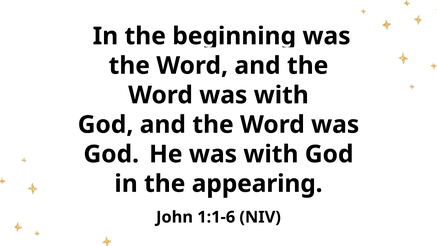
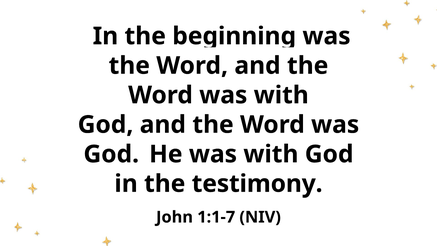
appearing: appearing -> testimony
1:1-6: 1:1-6 -> 1:1-7
